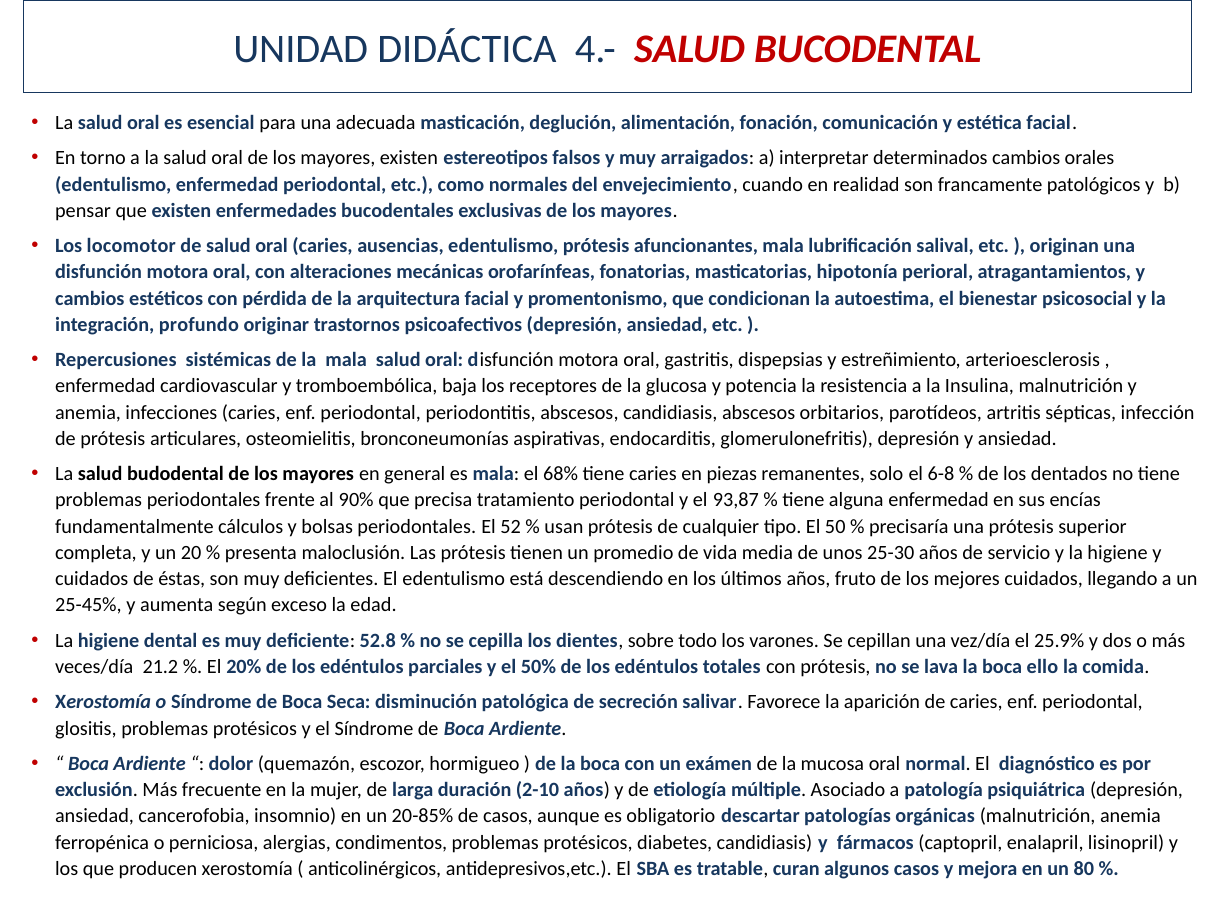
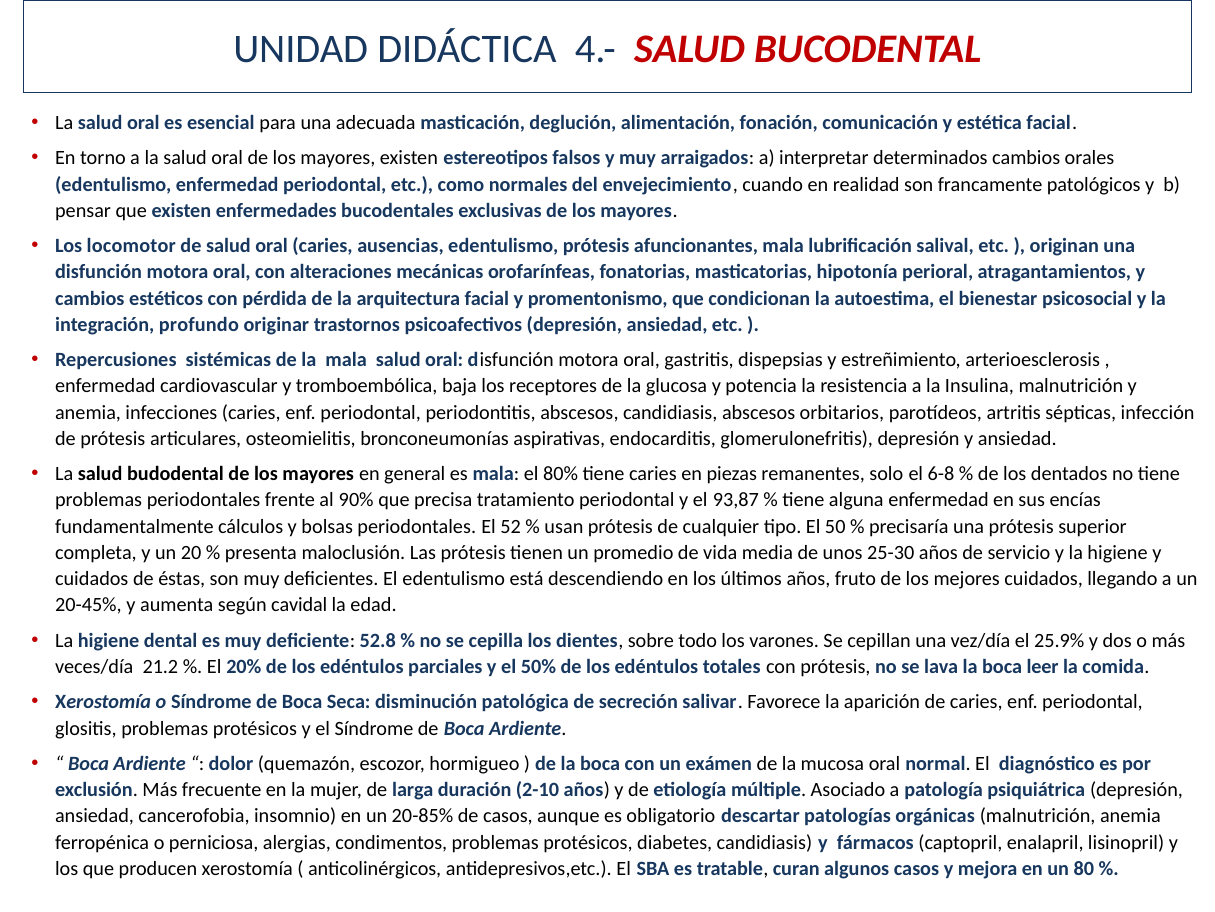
68%: 68% -> 80%
25-45%: 25-45% -> 20-45%
exceso: exceso -> cavidal
ello: ello -> leer
